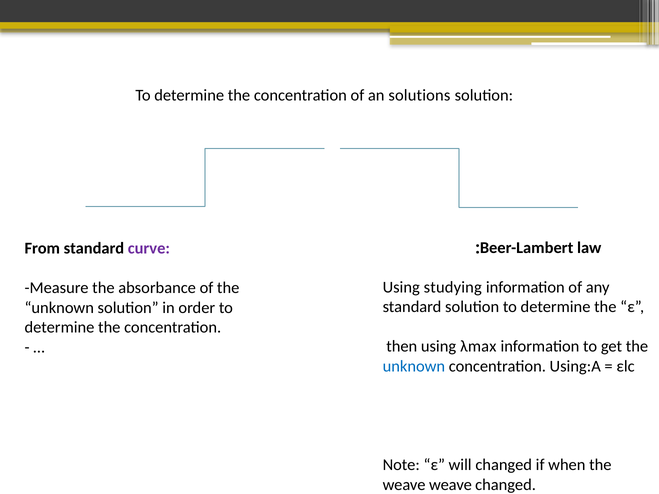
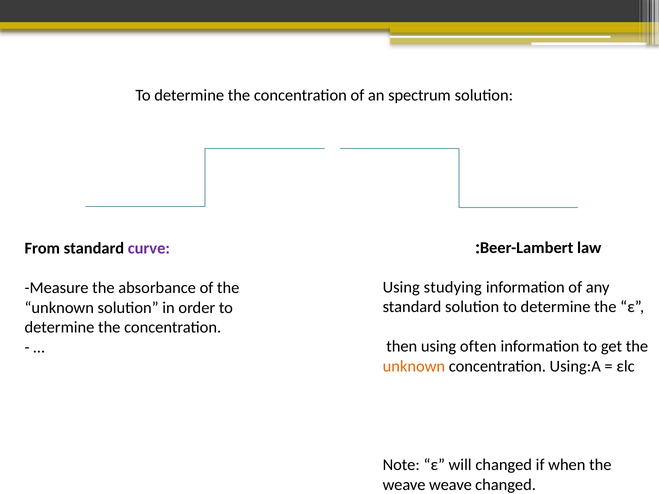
solutions: solutions -> spectrum
λmax: λmax -> often
unknown at (414, 366) colour: blue -> orange
